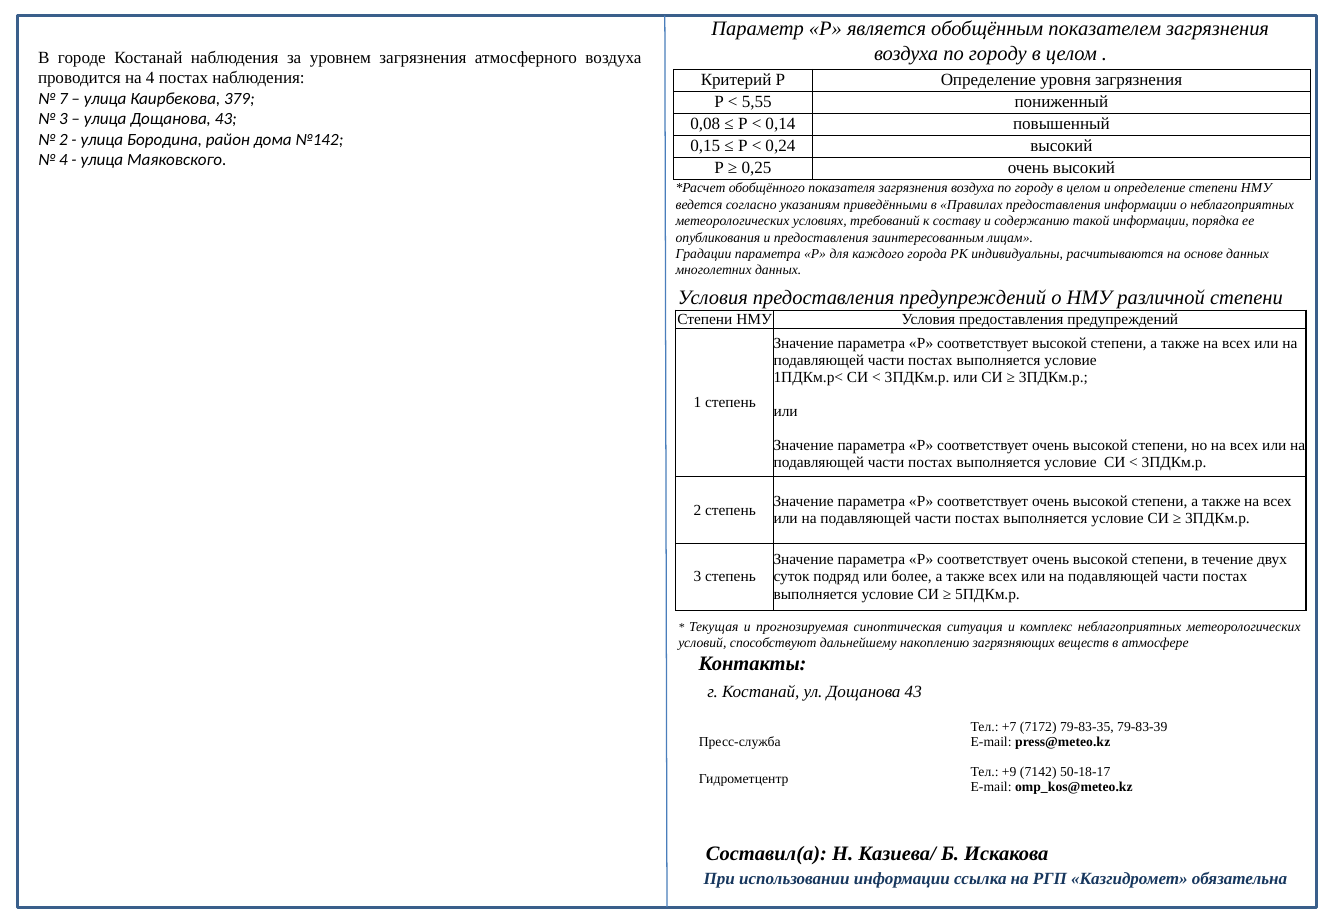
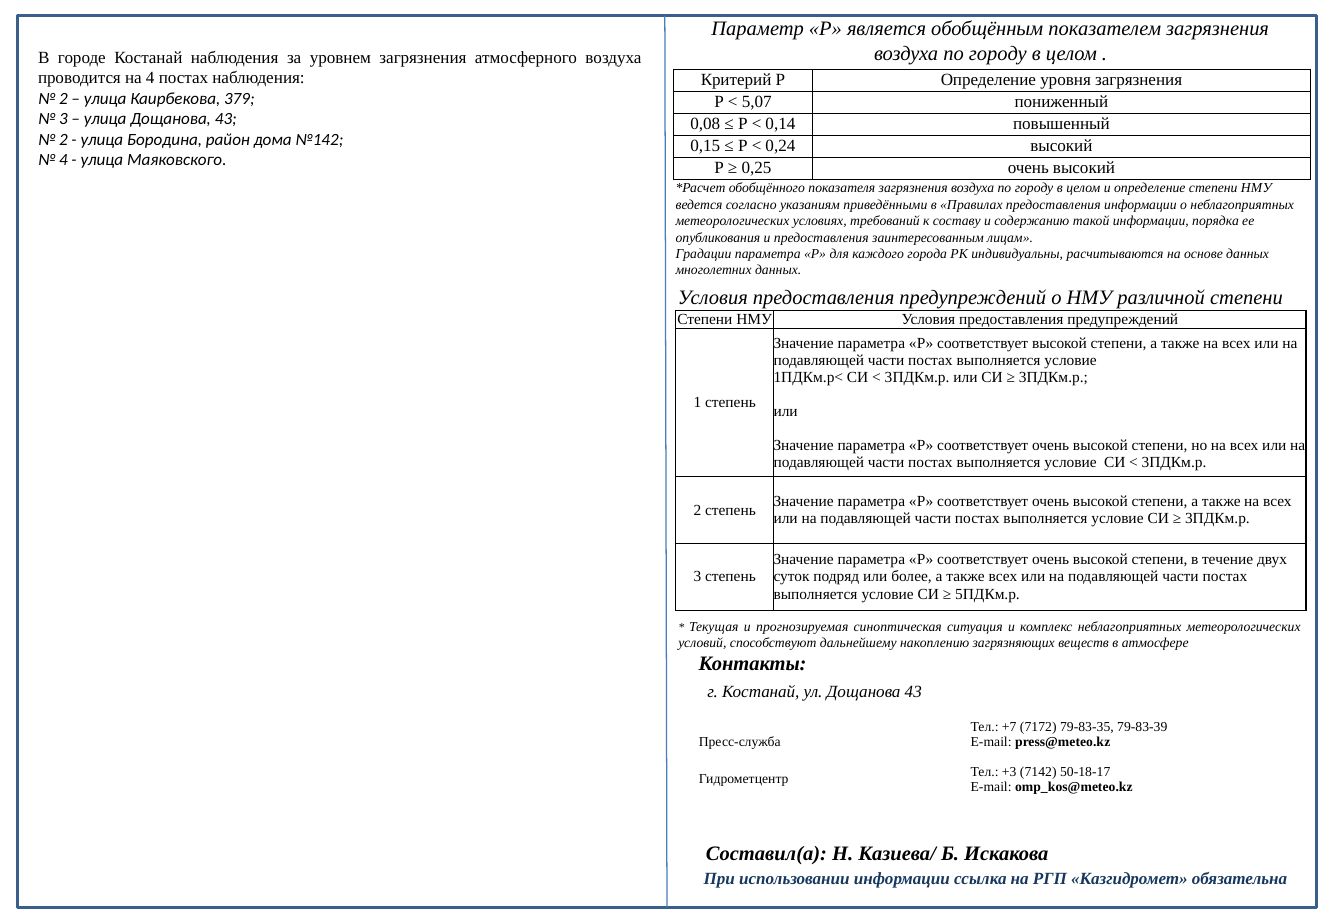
7 at (63, 99): 7 -> 2
5,55: 5,55 -> 5,07
+9: +9 -> +3
